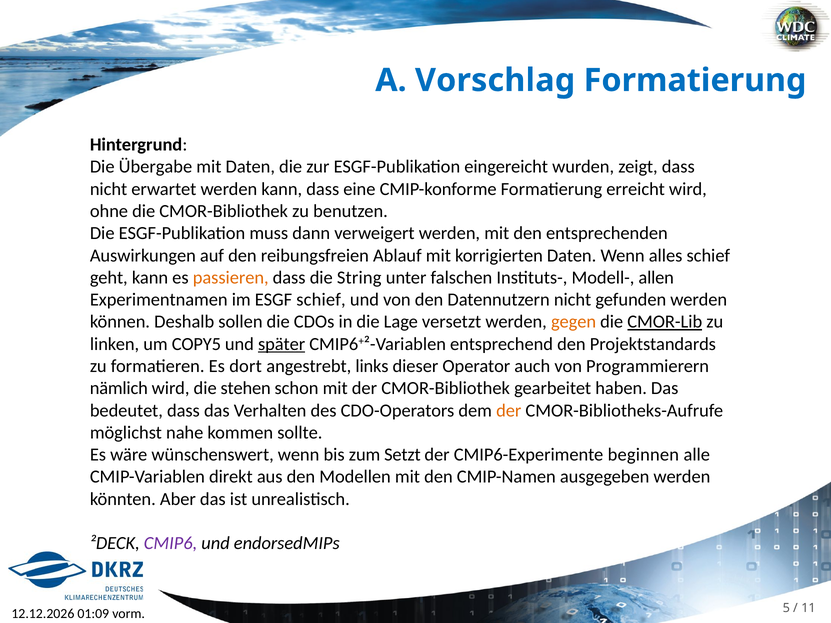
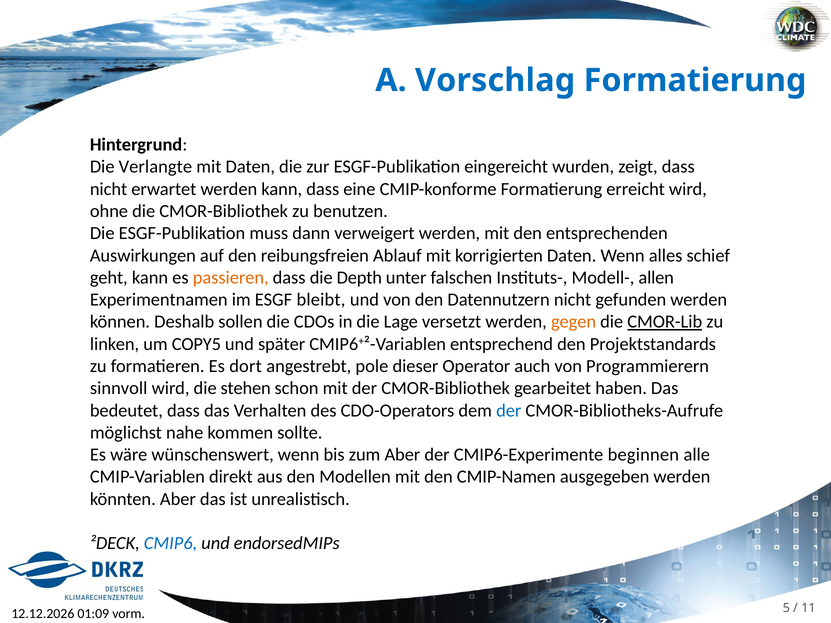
Übergabe: Übergabe -> Verlangte
String: String -> Depth
ESGF schief: schief -> bleibt
später underline: present -> none
links: links -> pole
nämlich: nämlich -> sinnvoll
der at (509, 411) colour: orange -> blue
zum Setzt: Setzt -> Aber
CMIP6 colour: purple -> blue
